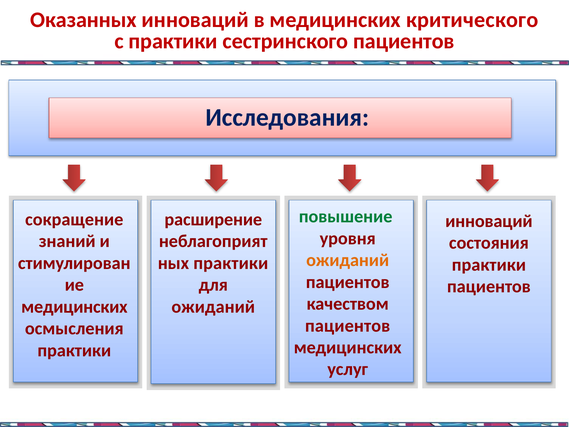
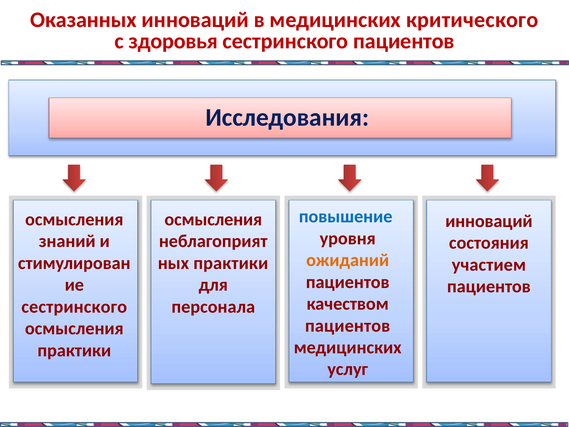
с практики: практики -> здоровья
повышение colour: green -> blue
сокращение at (74, 219): сокращение -> осмысления
расширение at (213, 219): расширение -> осмысления
практики at (489, 265): практики -> участием
медицинских at (74, 307): медицинских -> сестринского
ожиданий at (213, 307): ожиданий -> персонала
